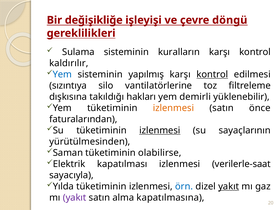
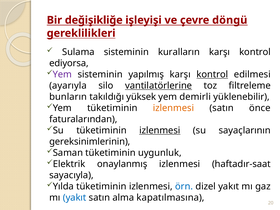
kaldırılır: kaldırılır -> ediyorsa
Yem at (62, 74) colour: blue -> purple
sızıntıya: sızıntıya -> ayarıyla
vantilatörlerine underline: none -> present
dışkısına: dışkısına -> bunların
hakları: hakları -> yüksek
yürütülmesinden: yürütülmesinden -> gereksinimlerinin
olabilirse: olabilirse -> uygunluk
kapatılması: kapatılması -> onaylanmış
verilerle-saat: verilerle-saat -> haftadır-saat
yakıt at (229, 186) underline: present -> none
yakıt at (75, 198) colour: purple -> blue
